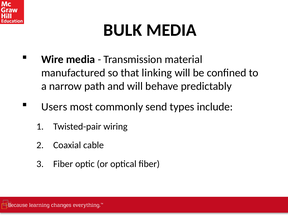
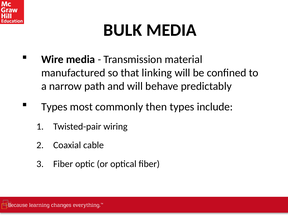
Users at (54, 107): Users -> Types
send: send -> then
